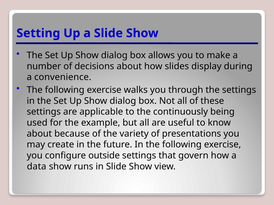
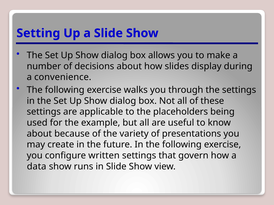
continuously: continuously -> placeholders
outside: outside -> written
